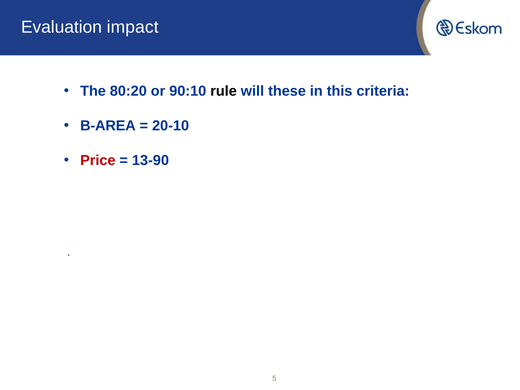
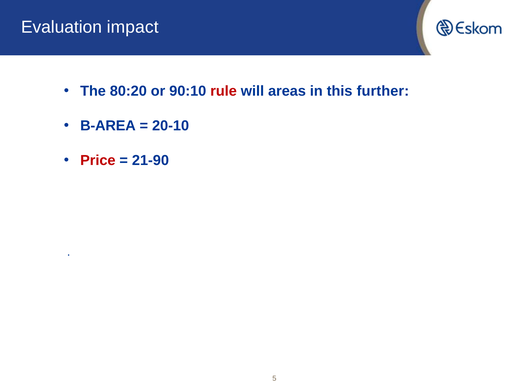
rule colour: black -> red
these: these -> areas
criteria: criteria -> further
13-90: 13-90 -> 21-90
